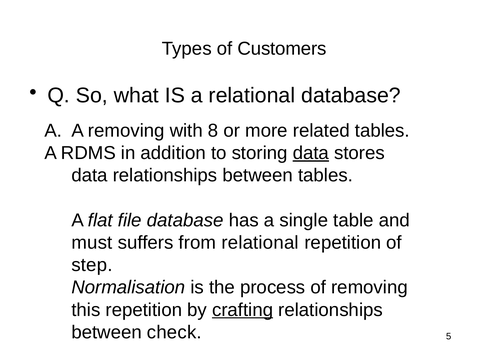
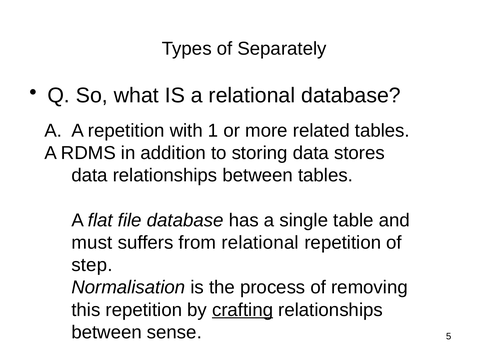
Customers: Customers -> Separately
A removing: removing -> repetition
8: 8 -> 1
data at (311, 153) underline: present -> none
check: check -> sense
